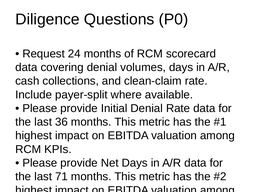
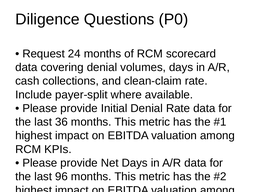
71: 71 -> 96
